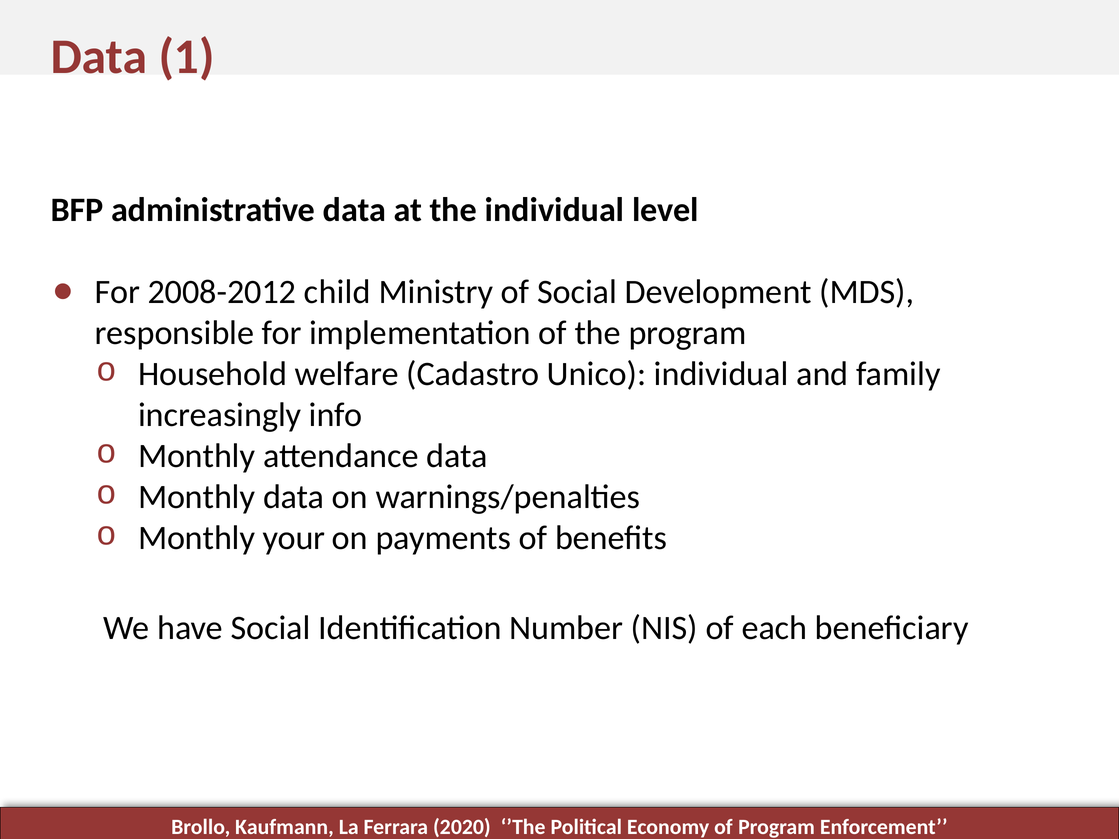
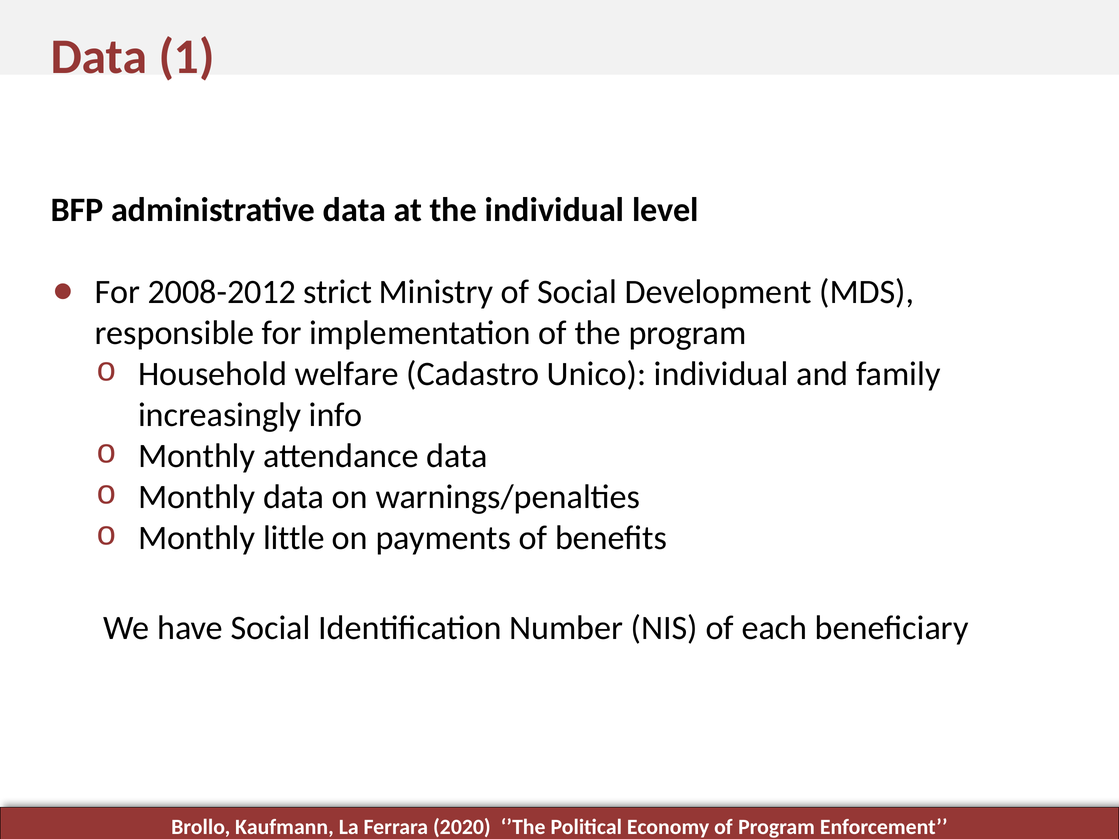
child: child -> strict
your: your -> little
